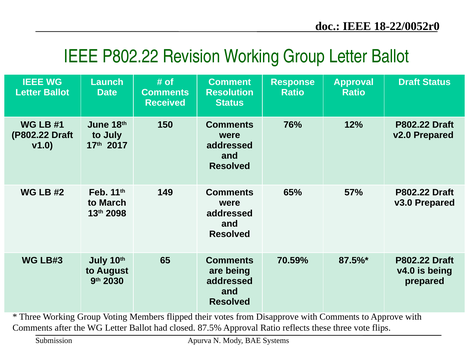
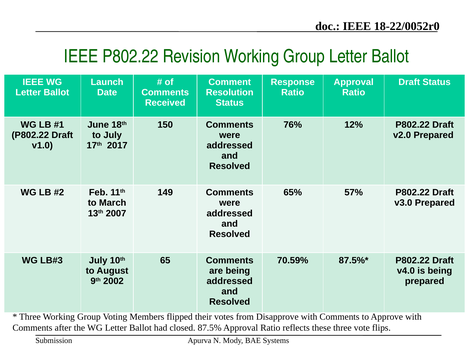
2098: 2098 -> 2007
2030: 2030 -> 2002
